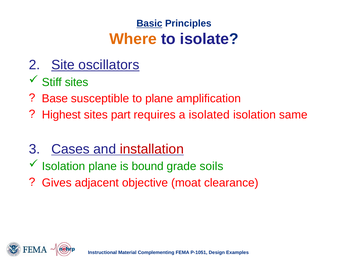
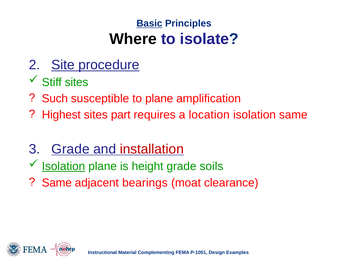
Where colour: orange -> black
oscillators: oscillators -> procedure
Base: Base -> Such
isolated: isolated -> location
3 Cases: Cases -> Grade
Isolation at (63, 166) underline: none -> present
bound: bound -> height
Gives at (57, 183): Gives -> Same
objective: objective -> bearings
